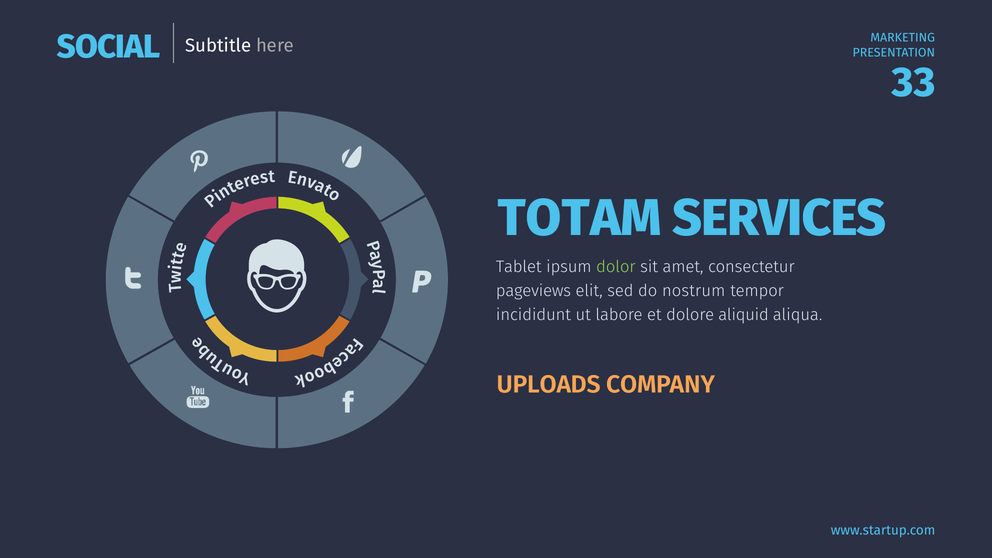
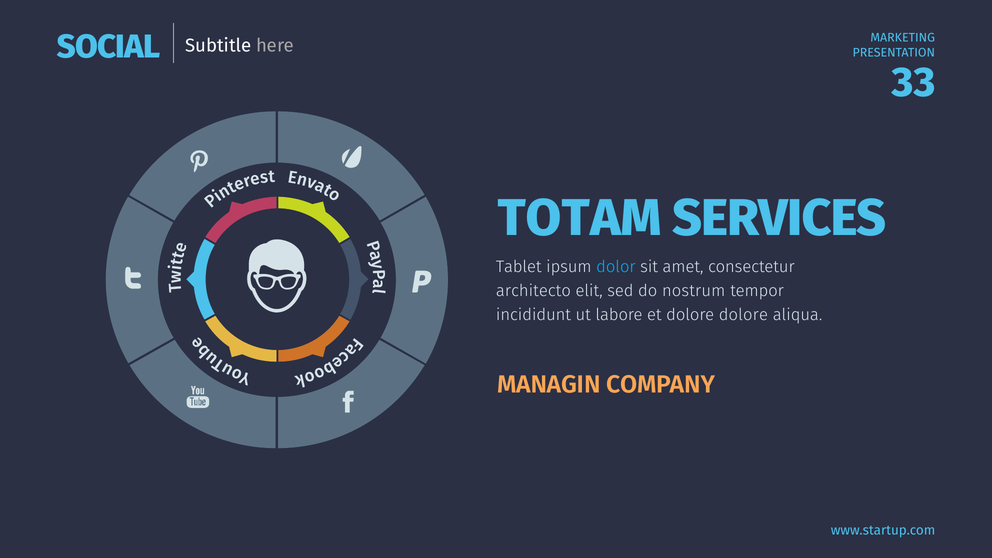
dolor colour: light green -> light blue
pageviews: pageviews -> architecto
dolore aliquid: aliquid -> dolore
UPLOADS: UPLOADS -> MANAGIN
